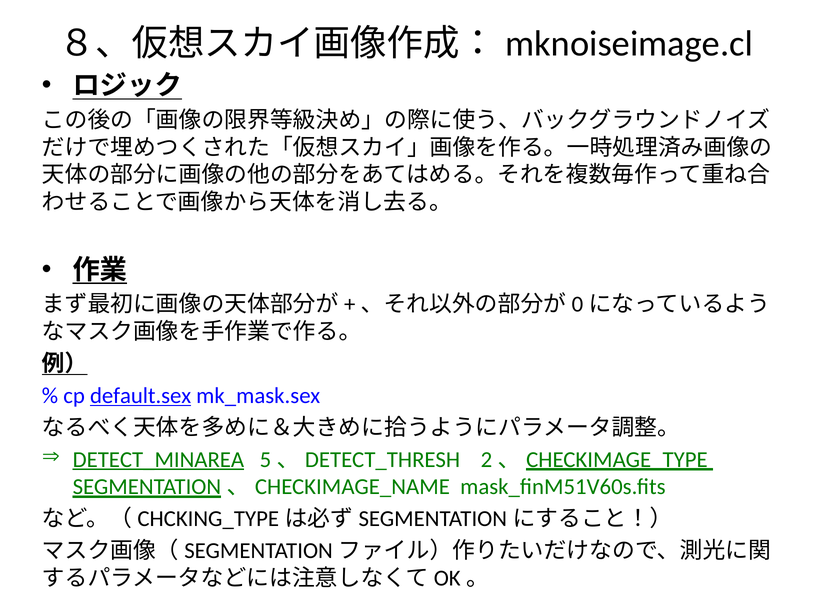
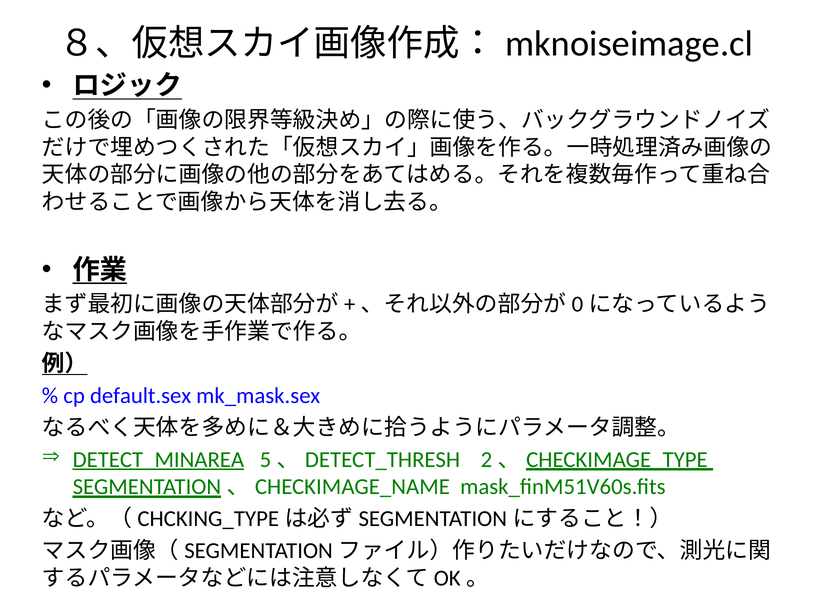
default.sex underline: present -> none
